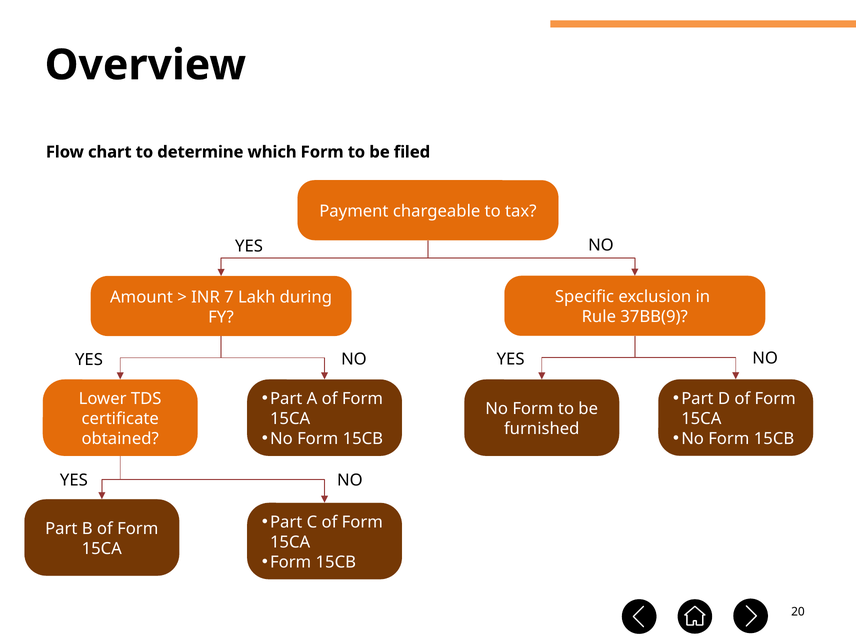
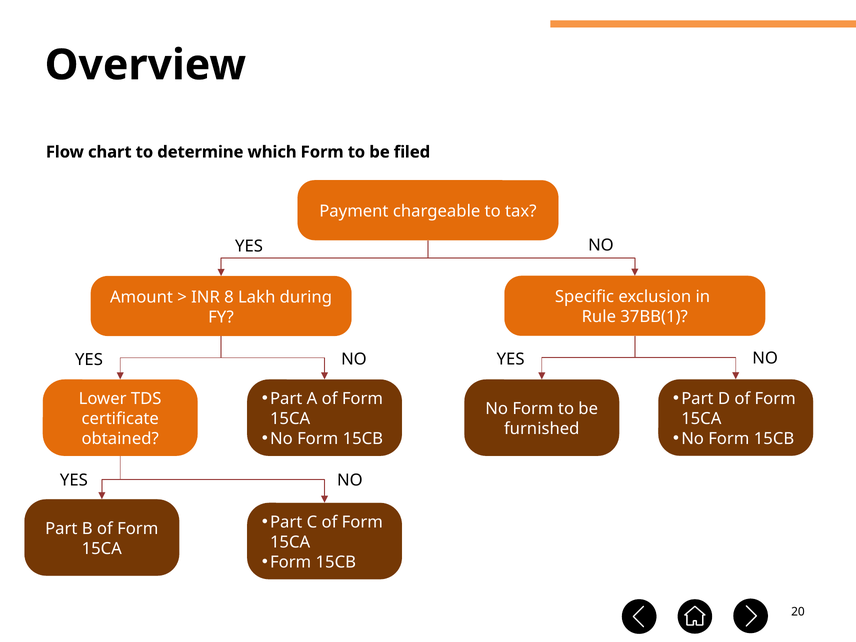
7: 7 -> 8
37BB(9: 37BB(9 -> 37BB(1
